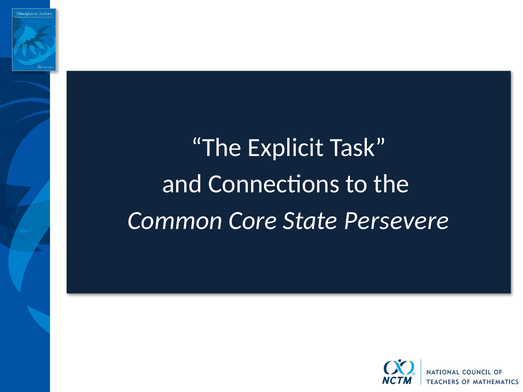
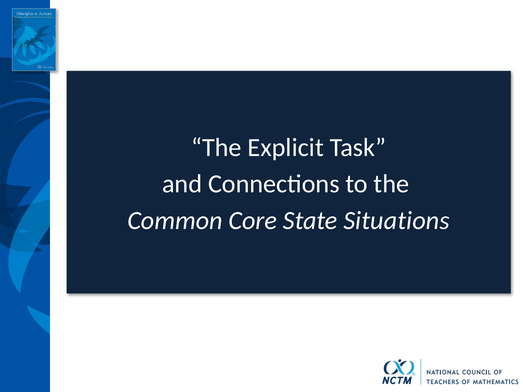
Persevere: Persevere -> Situations
